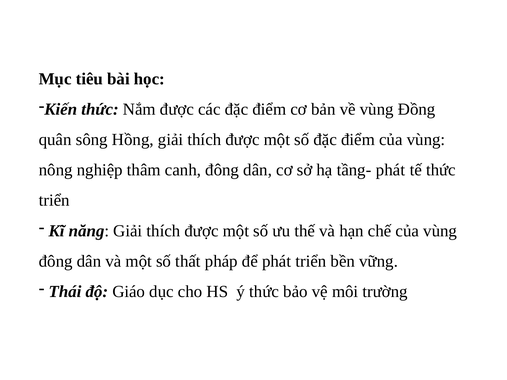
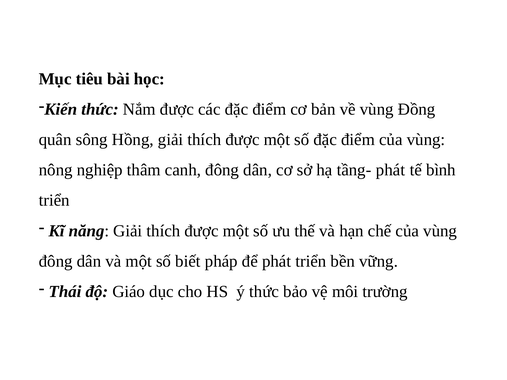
tế thức: thức -> bình
thất: thất -> biết
